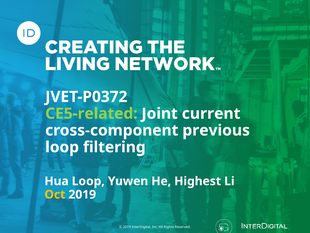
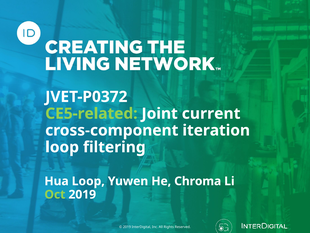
previous: previous -> iteration
Highest: Highest -> Chroma
Oct colour: yellow -> light green
